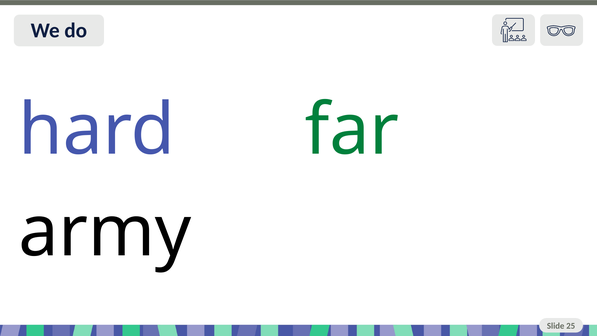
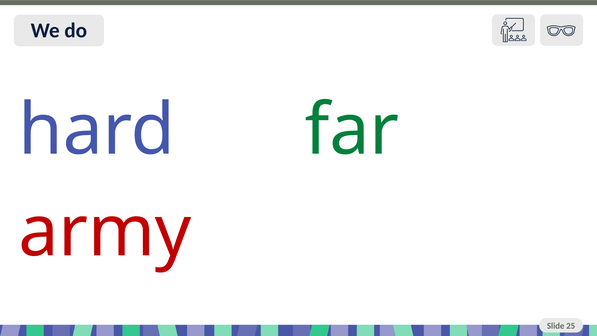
army colour: black -> red
